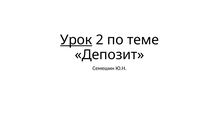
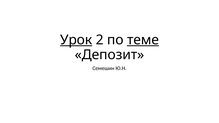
теме underline: none -> present
